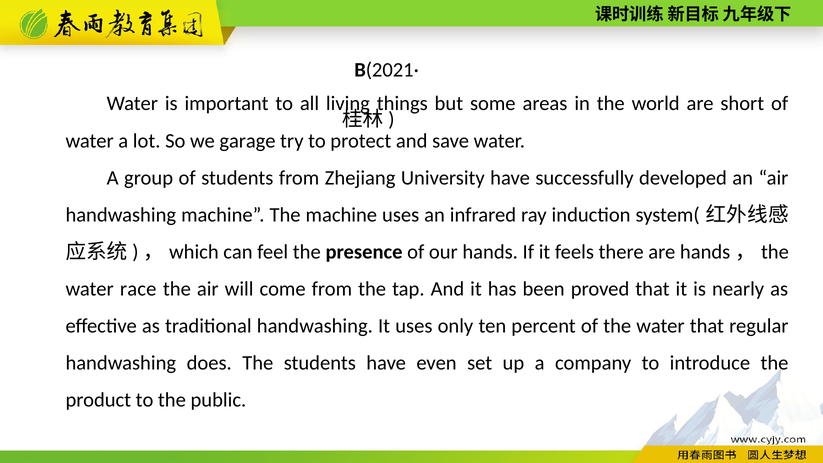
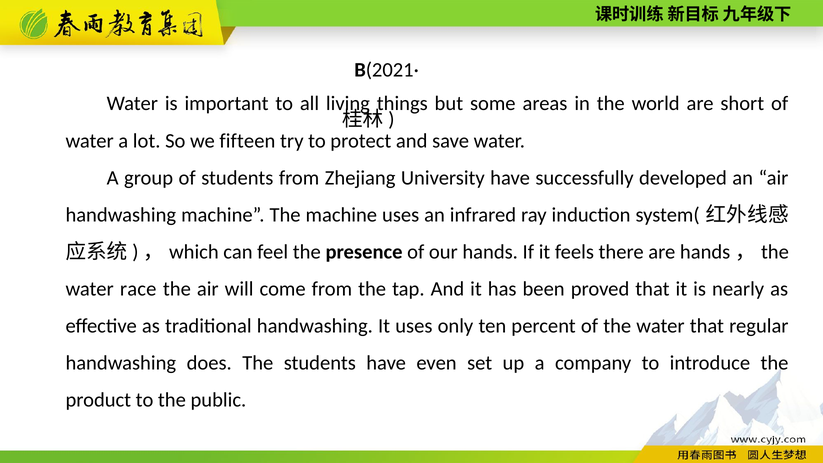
garage: garage -> fifteen
